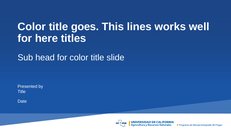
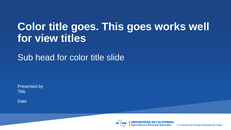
This lines: lines -> goes
here: here -> view
